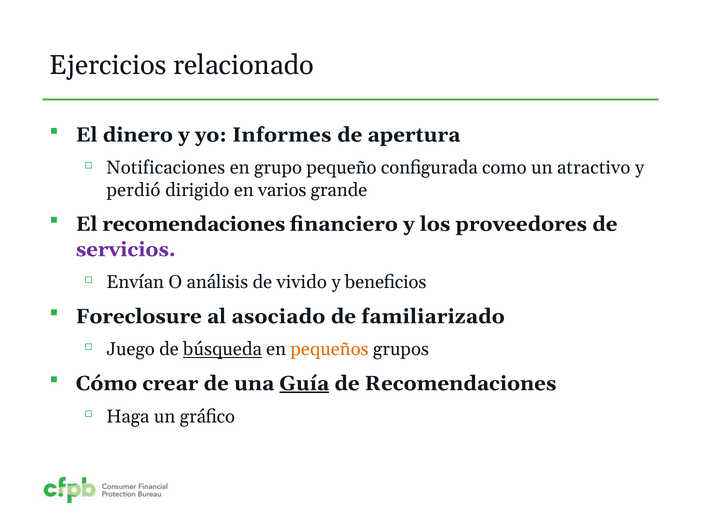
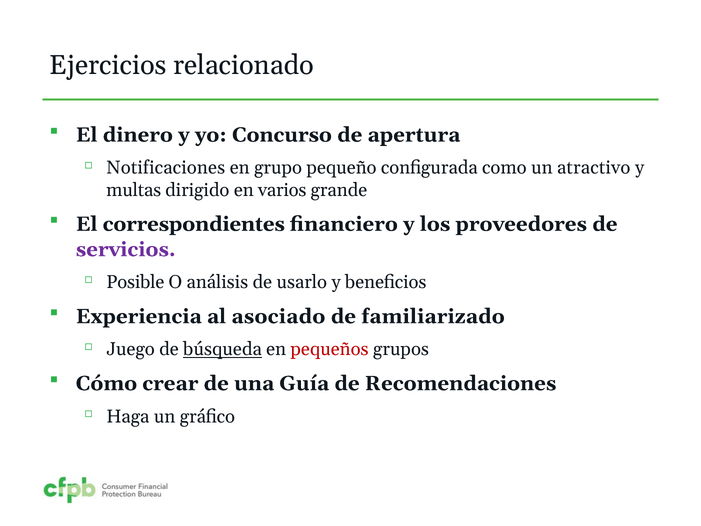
Informes: Informes -> Concurso
perdió: perdió -> multas
El recomendaciones: recomendaciones -> correspondientes
Envían: Envían -> Posible
vivido: vivido -> usarlo
Foreclosure: Foreclosure -> Experiencia
pequeños colour: orange -> red
Guía underline: present -> none
